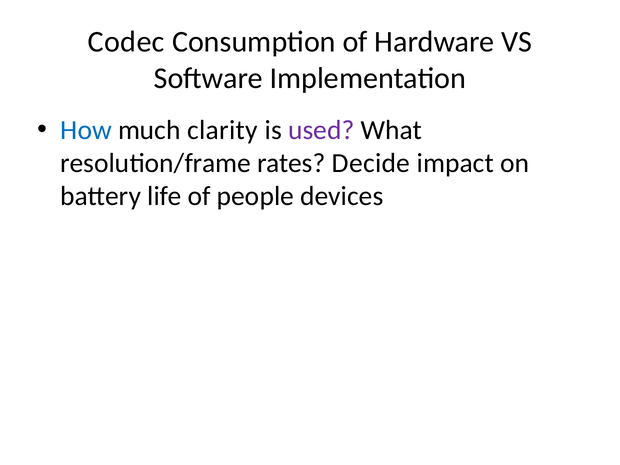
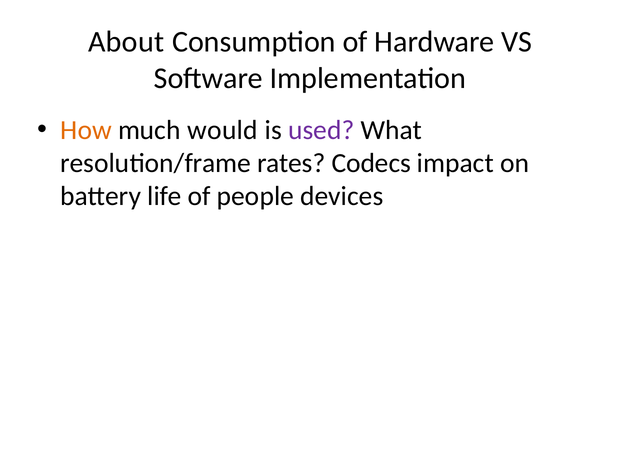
Codec: Codec -> About
How colour: blue -> orange
clarity: clarity -> would
Decide: Decide -> Codecs
